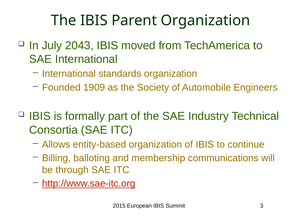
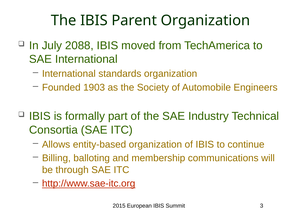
2043: 2043 -> 2088
1909: 1909 -> 1903
